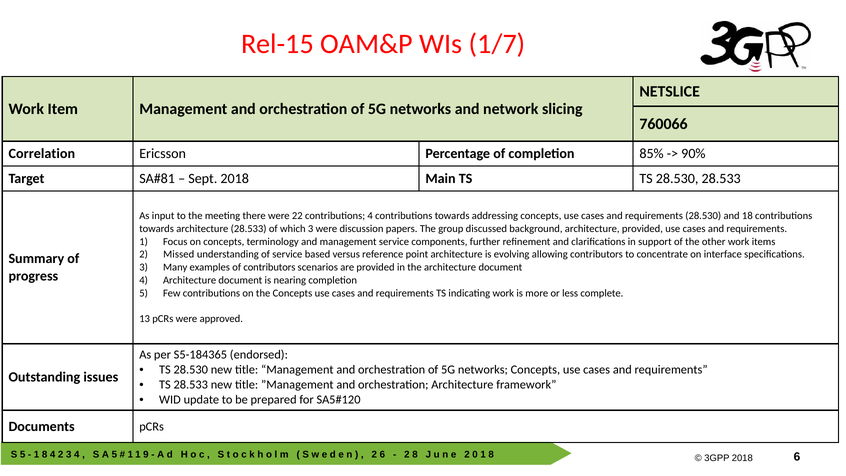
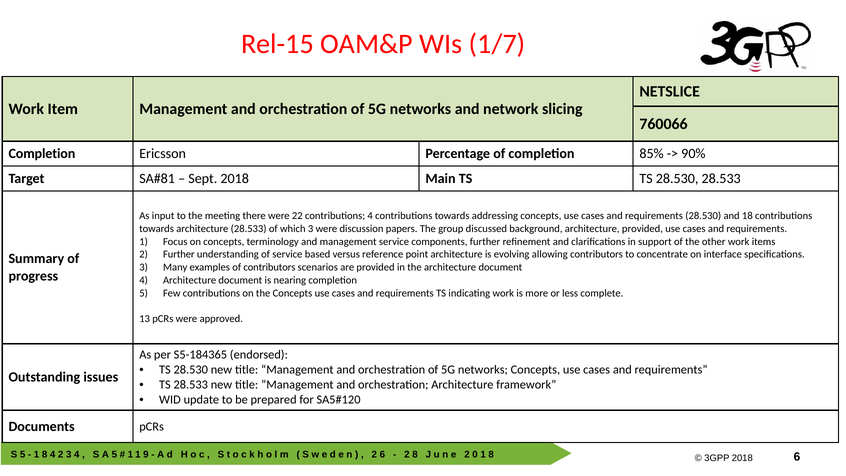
Correlation at (42, 154): Correlation -> Completion
Missed at (179, 254): Missed -> Further
